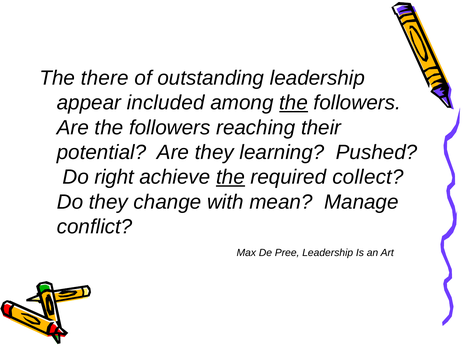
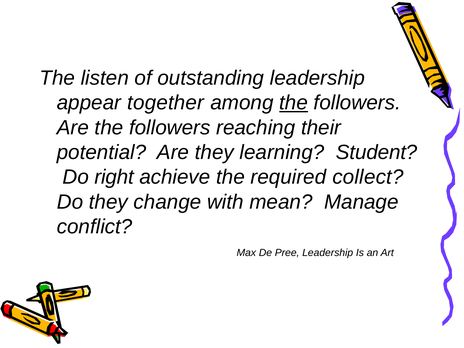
there: there -> listen
included: included -> together
Pushed: Pushed -> Student
the at (230, 177) underline: present -> none
